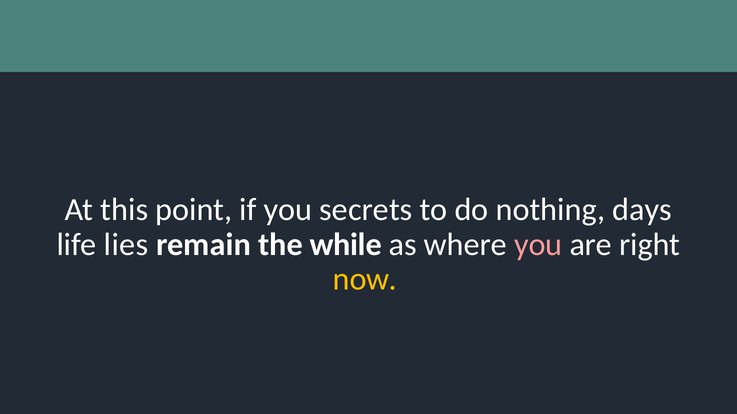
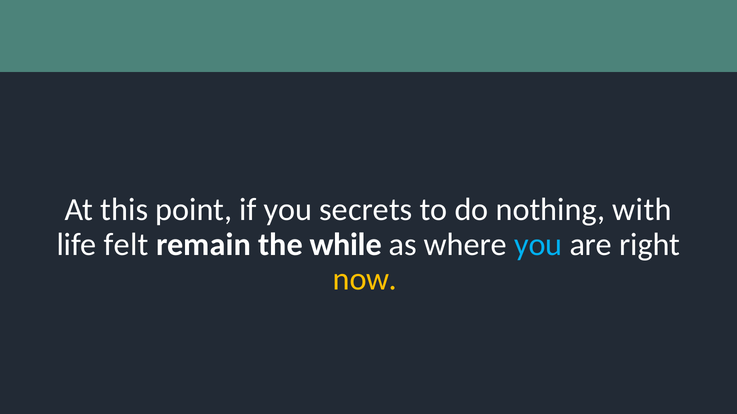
days: days -> with
lies: lies -> felt
you at (538, 245) colour: pink -> light blue
